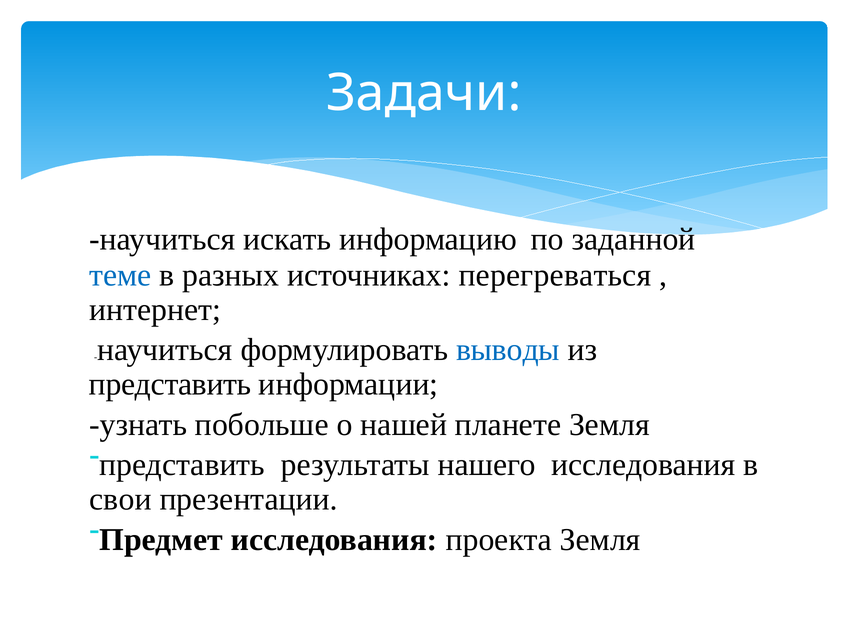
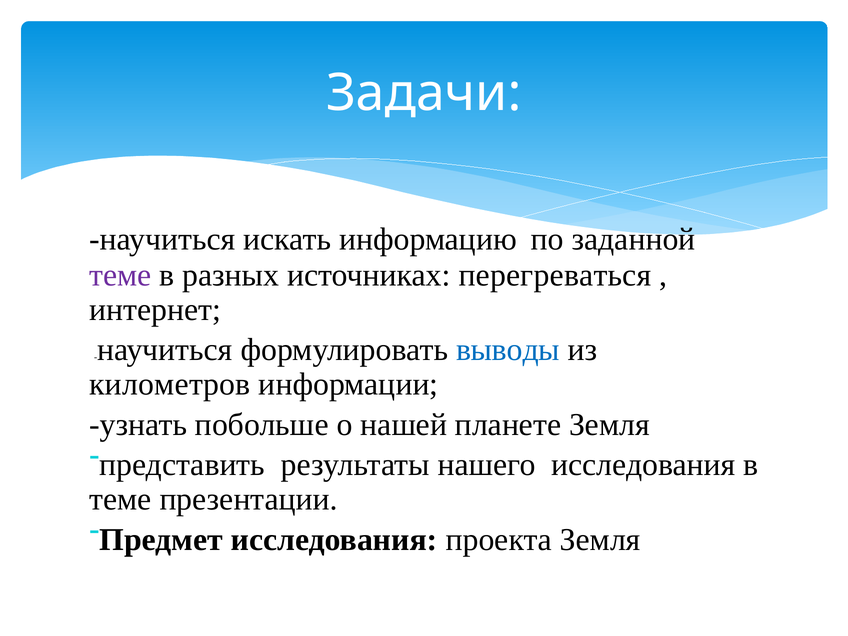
теме at (120, 275) colour: blue -> purple
представить at (170, 384): представить -> километров
свои at (120, 499): свои -> теме
